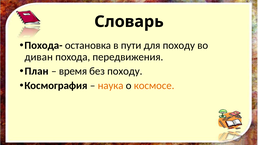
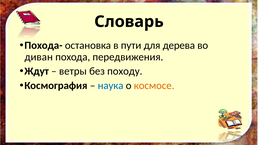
для походу: походу -> дерева
План: План -> Ждут
время: время -> ветры
наука colour: orange -> blue
